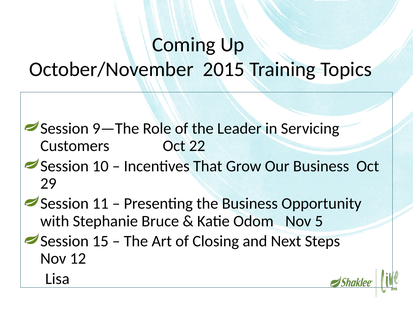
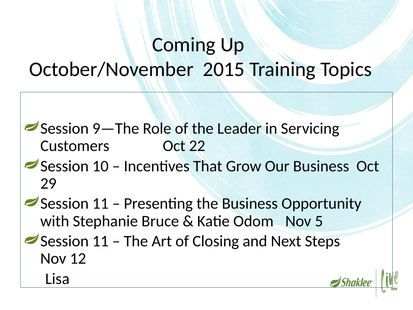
15 at (100, 241): 15 -> 11
